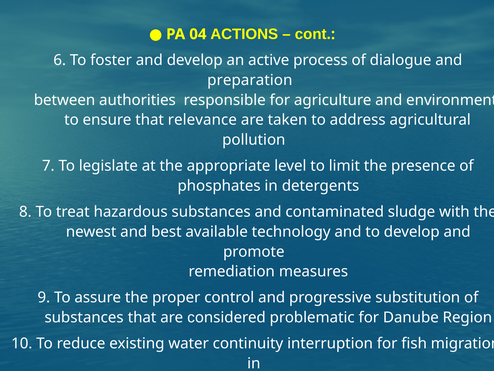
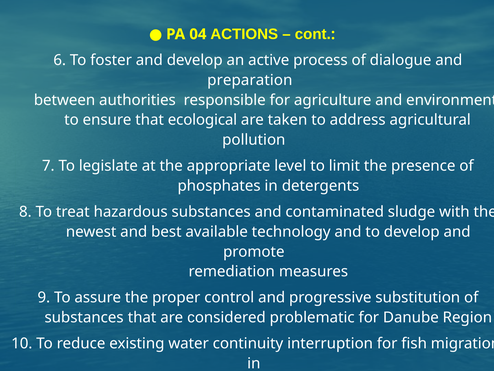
relevance: relevance -> ecological
